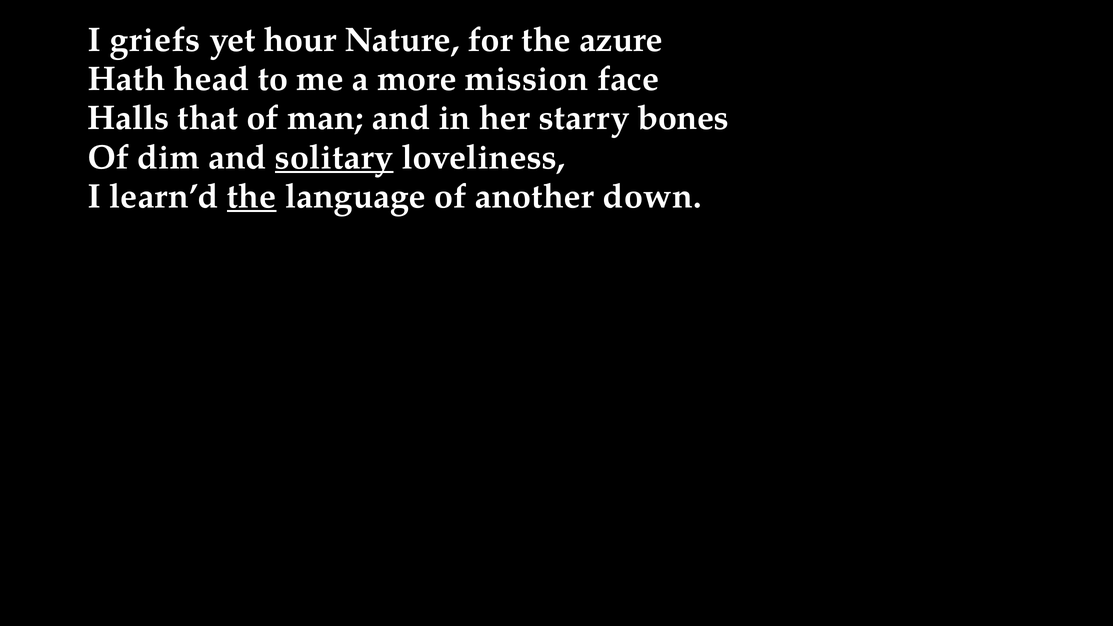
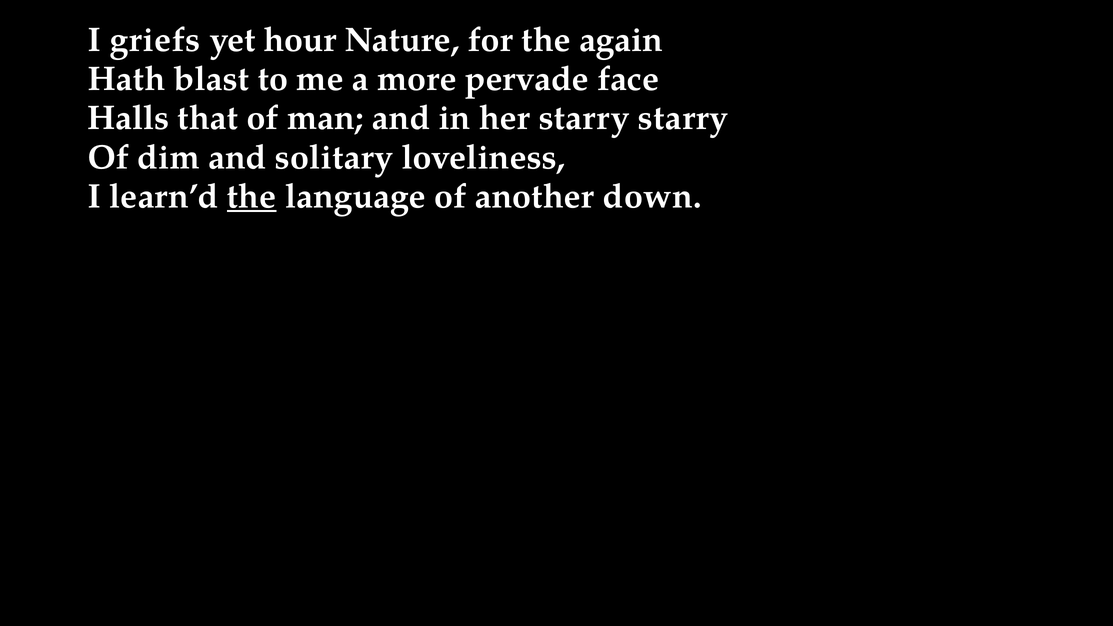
azure: azure -> again
head: head -> blast
mission: mission -> pervade
starry bones: bones -> starry
solitary underline: present -> none
